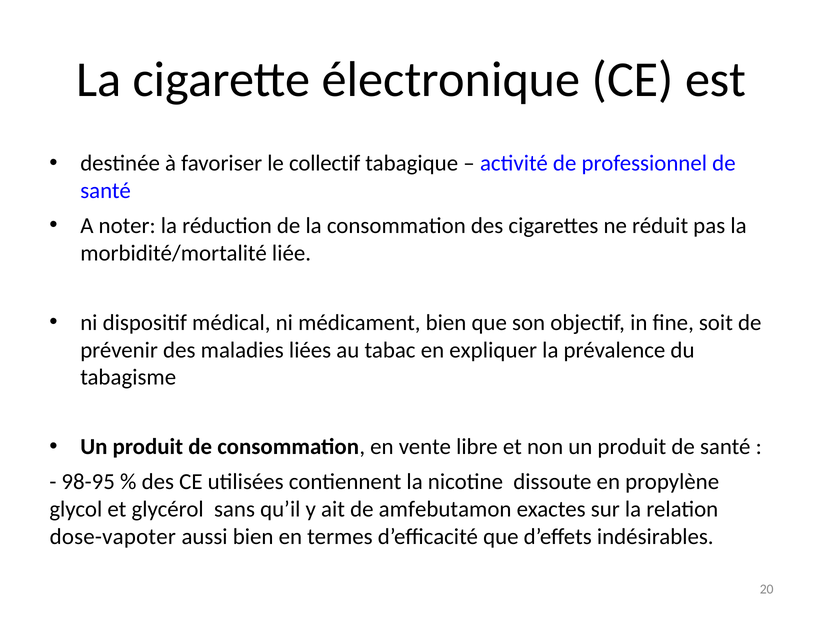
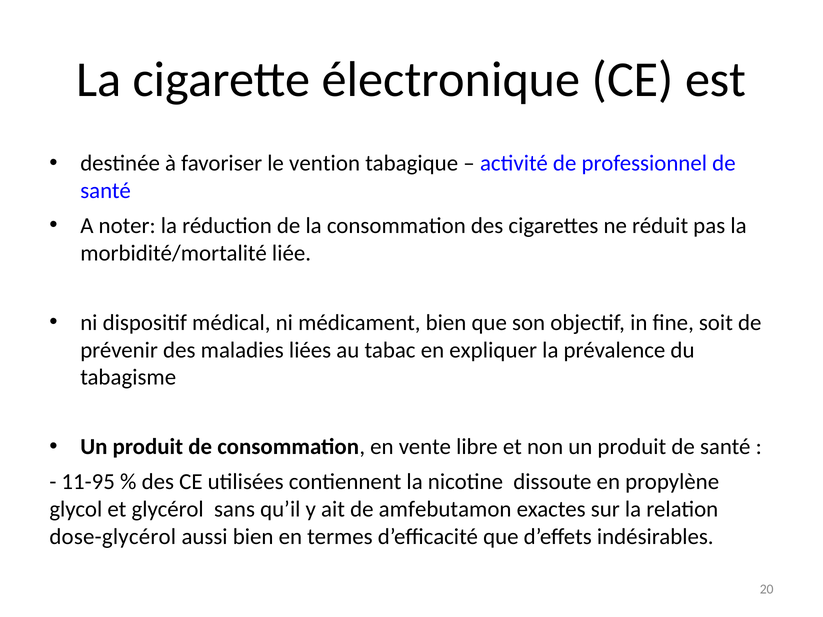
collectif: collectif -> vention
98-95: 98-95 -> 11-95
dose-vapoter: dose-vapoter -> dose-glycérol
